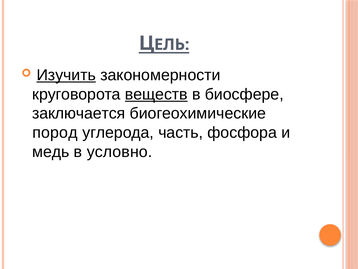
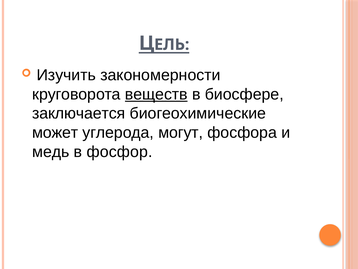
Изучить underline: present -> none
пород: пород -> может
часть: часть -> могут
условно: условно -> фосфор
